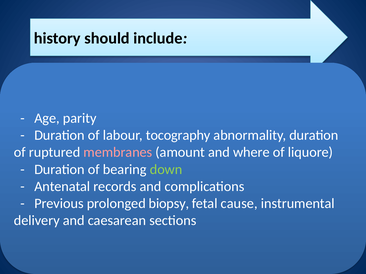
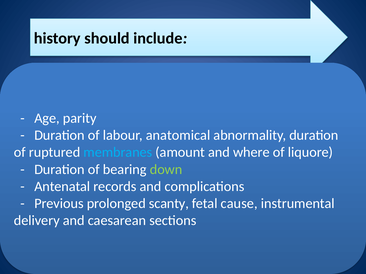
tocography: tocography -> anatomical
membranes colour: pink -> light blue
biopsy: biopsy -> scanty
